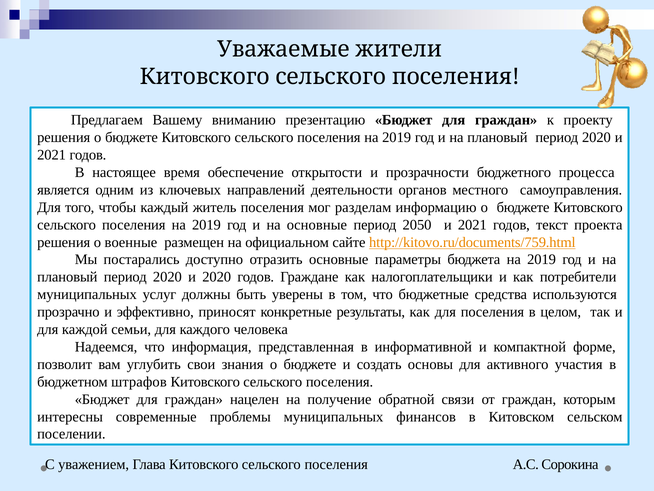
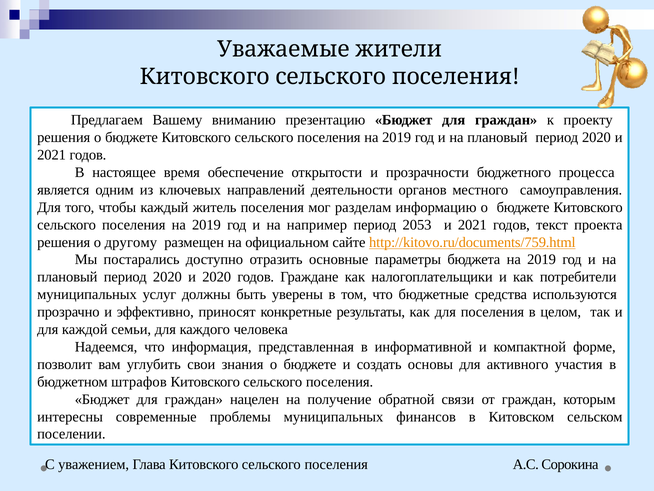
на основные: основные -> например
2050: 2050 -> 2053
военные: военные -> другому
